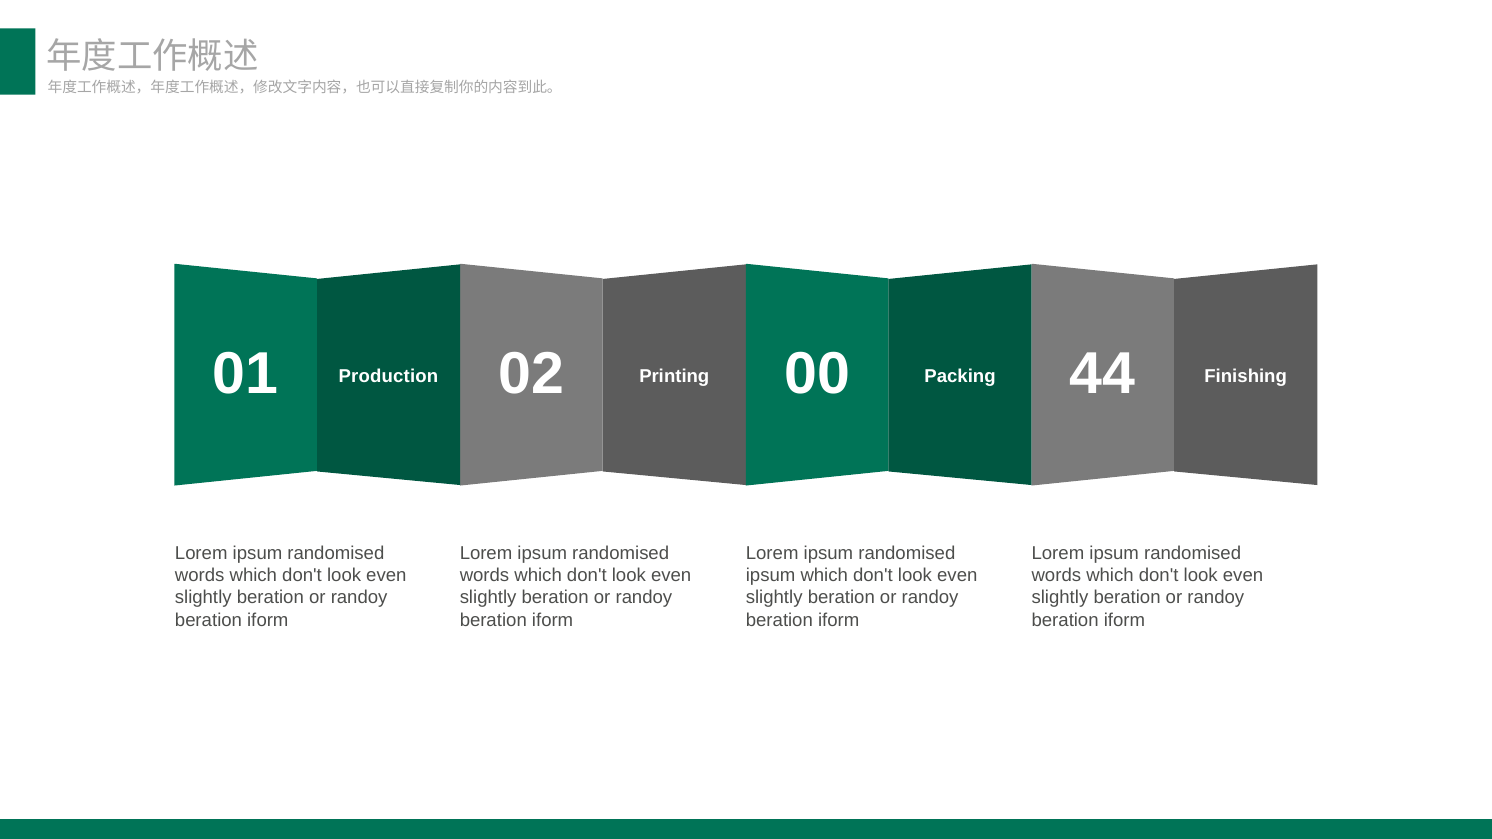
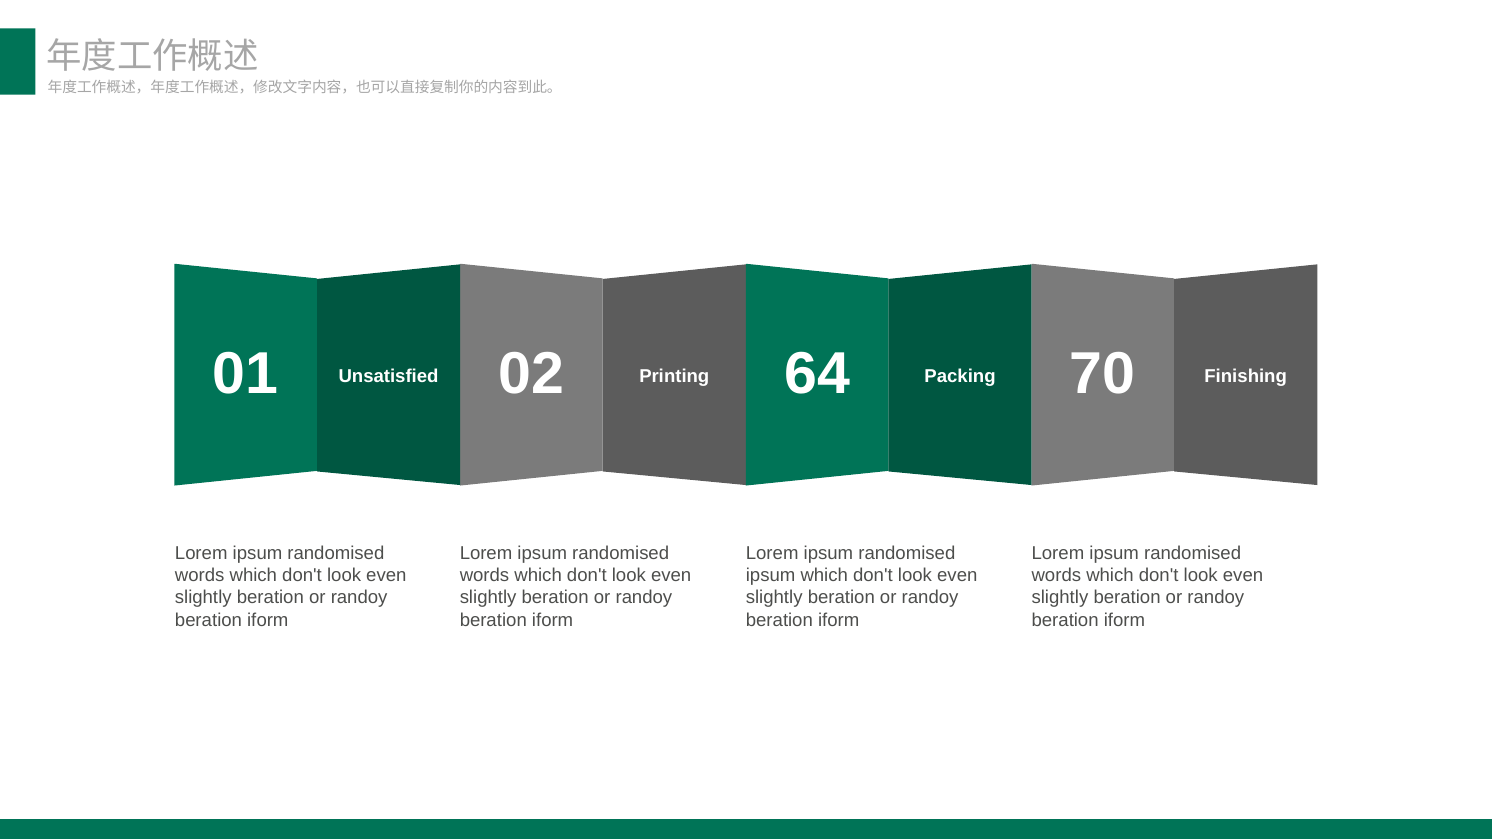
Production: Production -> Unsatisfied
00: 00 -> 64
44: 44 -> 70
